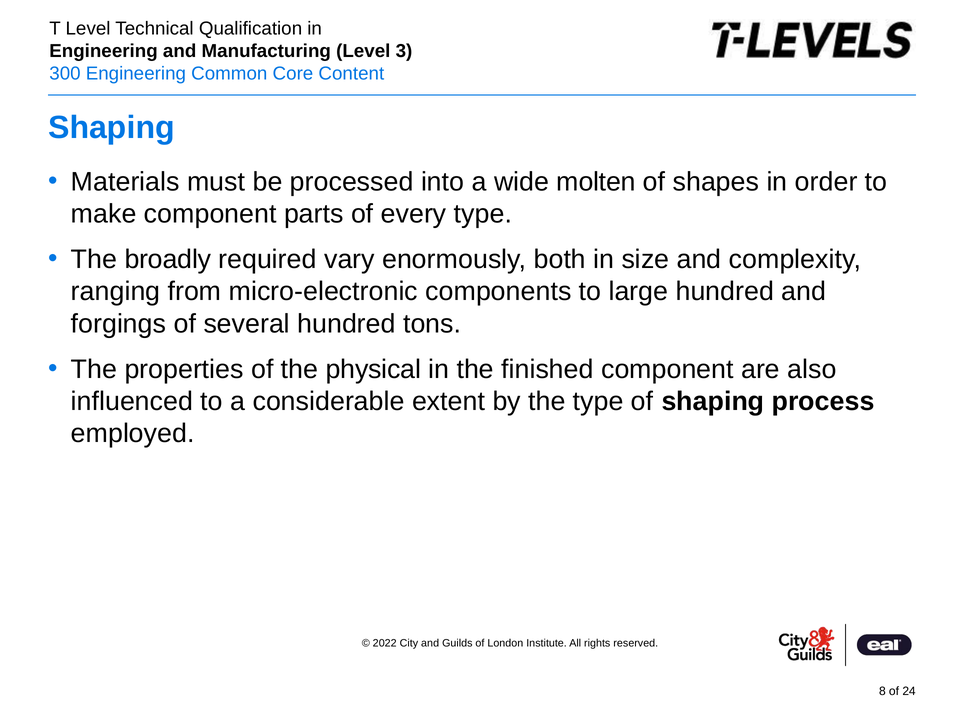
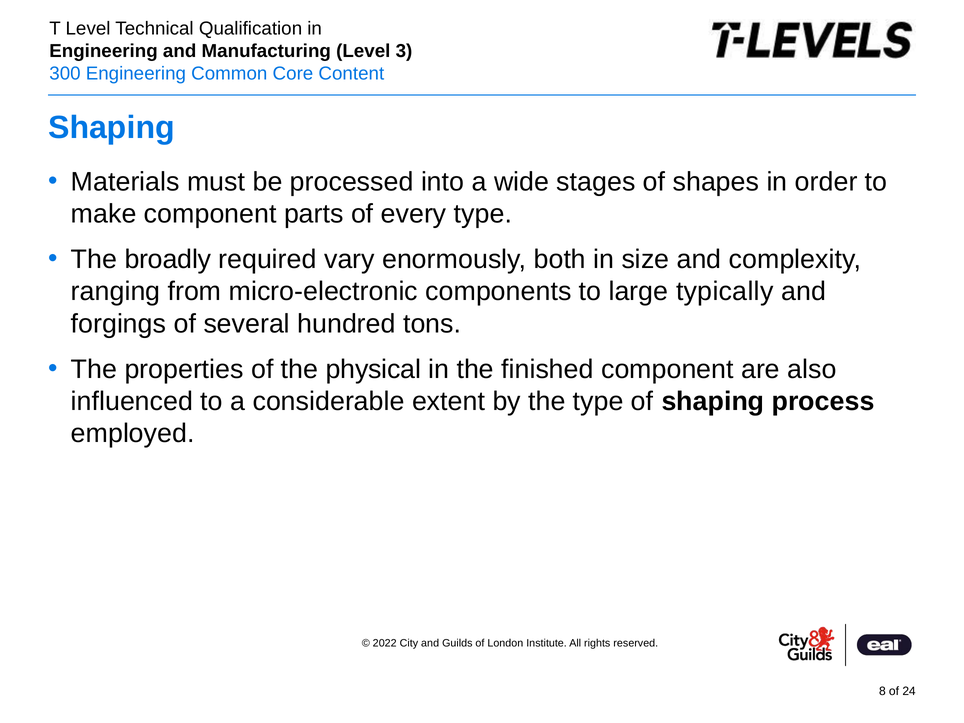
molten: molten -> stages
large hundred: hundred -> typically
